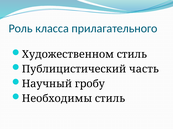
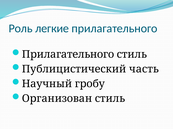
класса: класса -> легкие
Художественном at (68, 55): Художественном -> Прилагательного
Необходимы: Необходимы -> Организован
